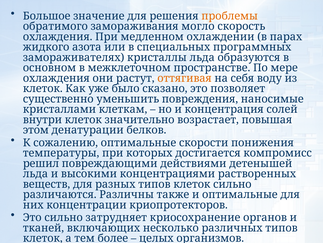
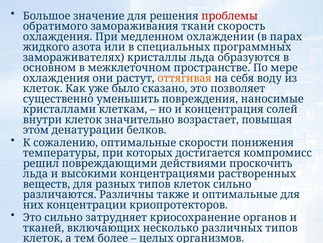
проблемы colour: orange -> red
могло: могло -> ткани
детенышей: детенышей -> проскочить
